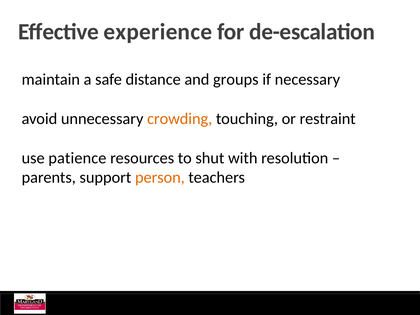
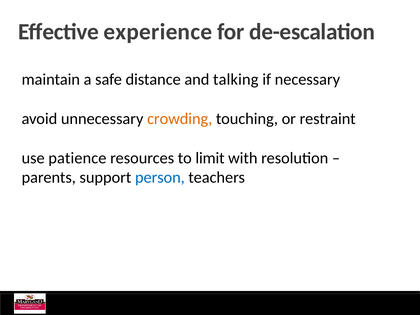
groups: groups -> talking
shut: shut -> limit
person colour: orange -> blue
